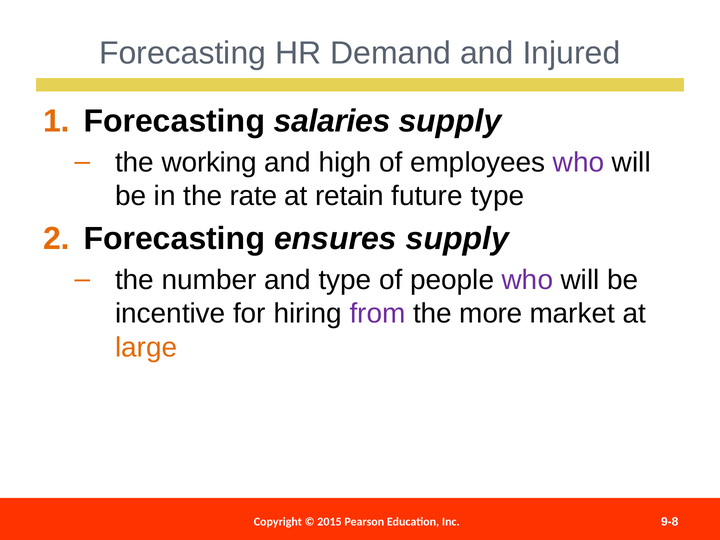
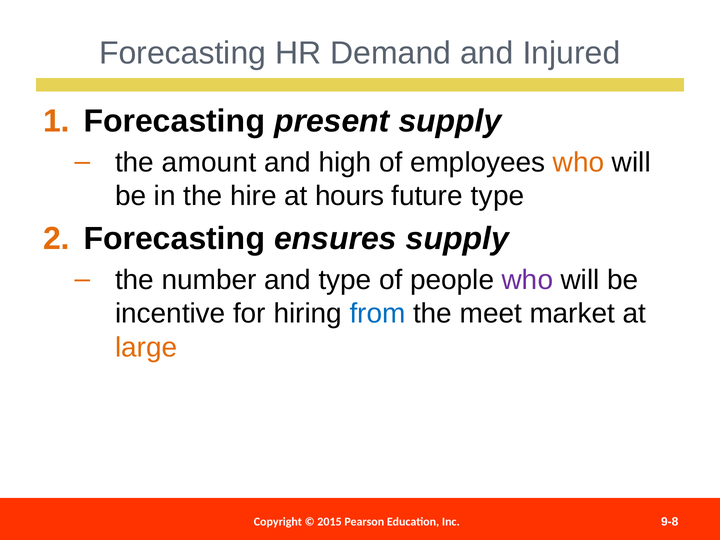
salaries: salaries -> present
working: working -> amount
who at (579, 162) colour: purple -> orange
rate: rate -> hire
retain: retain -> hours
from colour: purple -> blue
more: more -> meet
